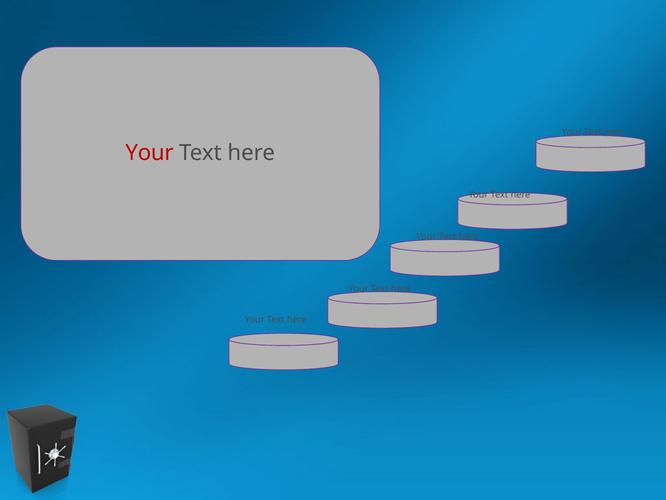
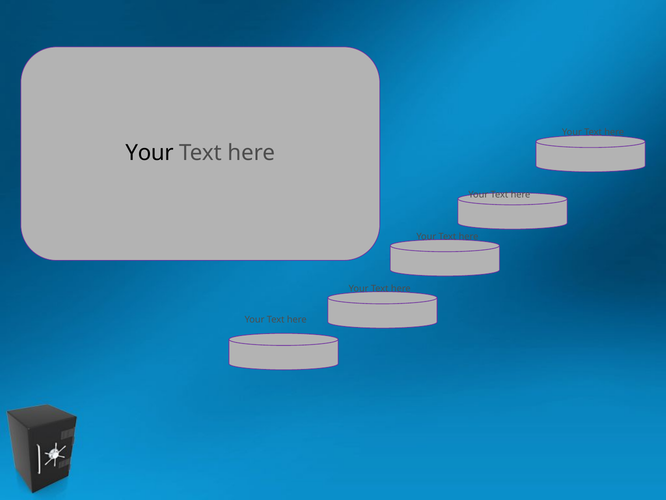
Your at (150, 153) colour: red -> black
